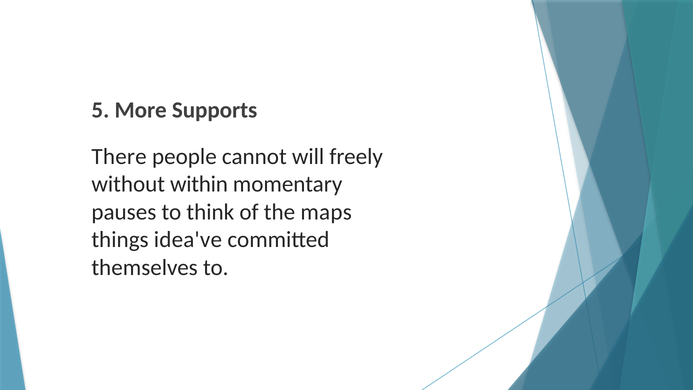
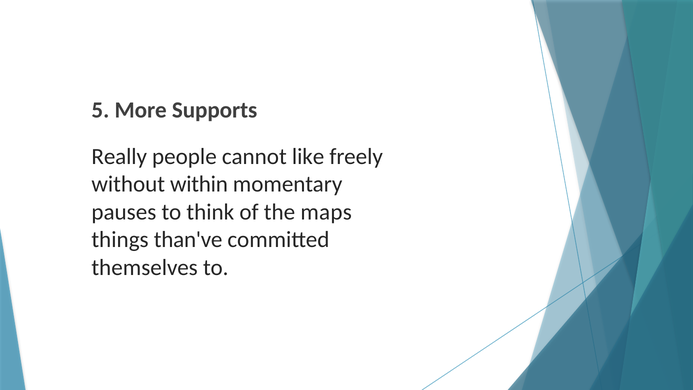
There: There -> Really
will: will -> like
idea've: idea've -> than've
